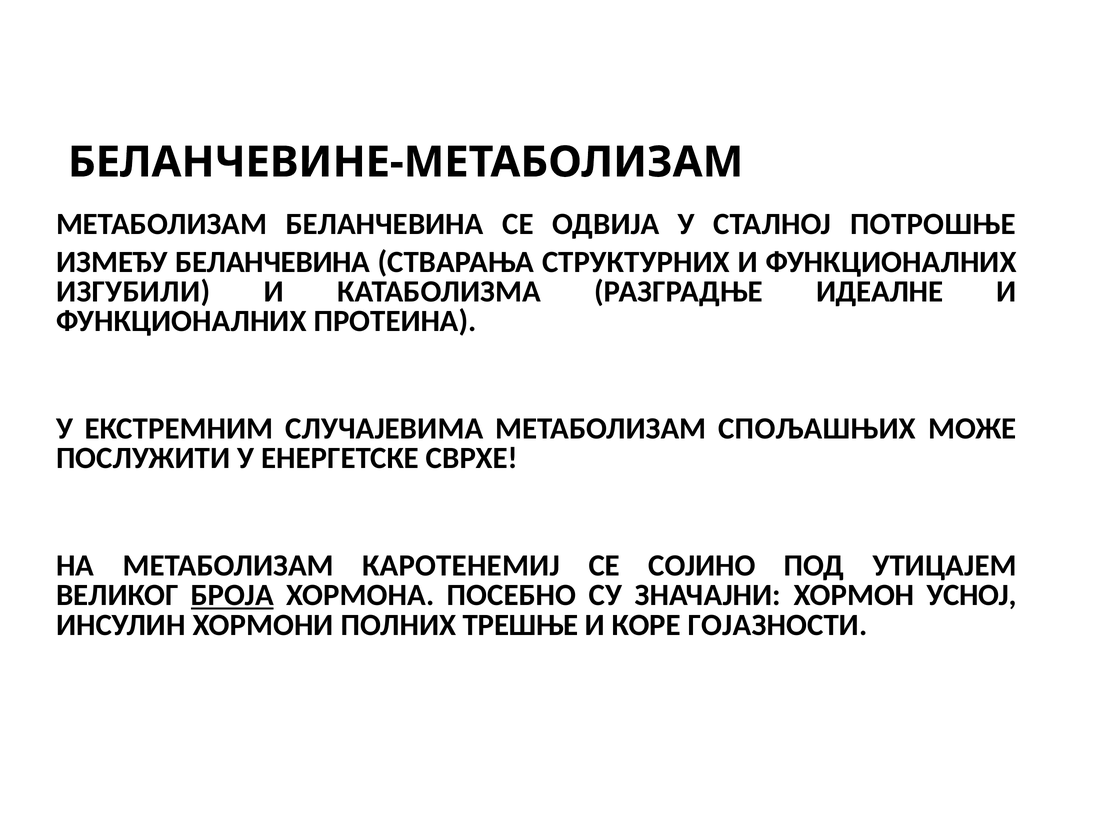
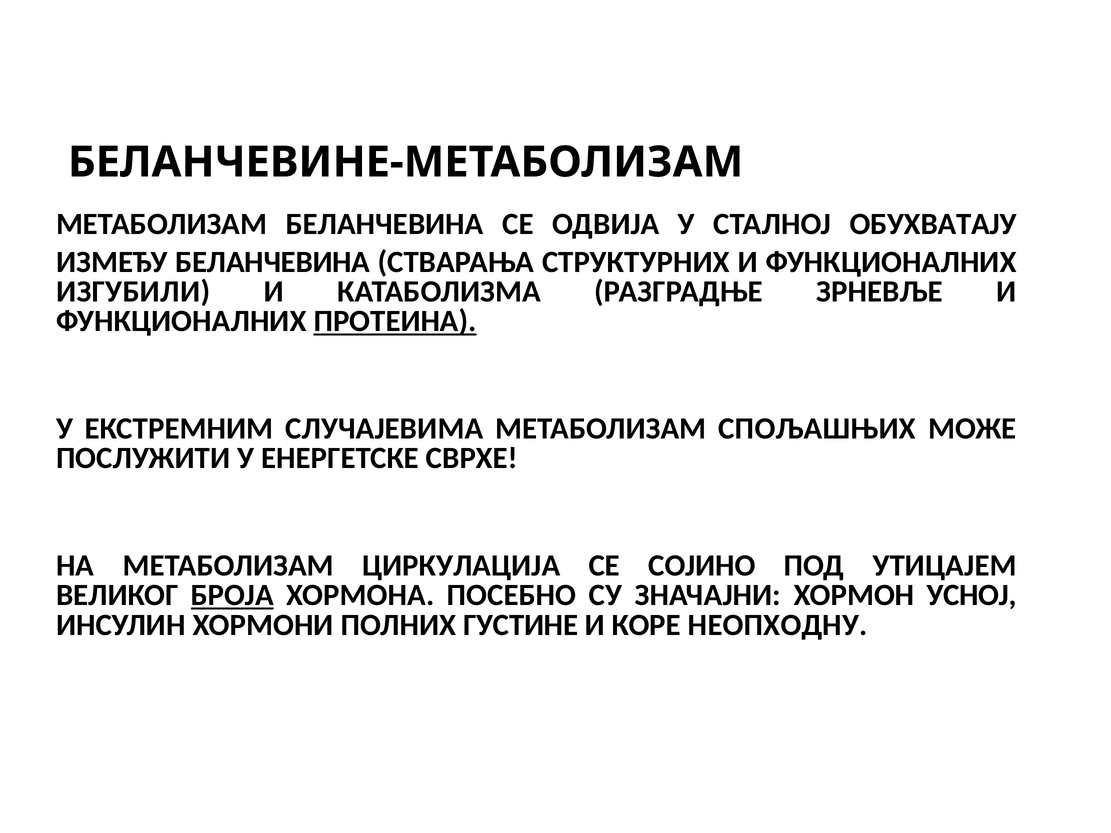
ПОТРОШЊЕ: ПОТРОШЊЕ -> ОБУХВАТАЈУ
ИДЕАЛНЕ: ИДЕАЛНЕ -> ЗРНЕВЉЕ
ПРОТЕИНА underline: none -> present
КАРОТЕНЕМИЈ: КАРОТЕНЕМИЈ -> ЦИРКУЛАЦИЈА
ТРЕШЊЕ: ТРЕШЊЕ -> ГУСТИНЕ
ГОЈАЗНОСТИ: ГОЈАЗНОСТИ -> НЕОПХОДНУ
